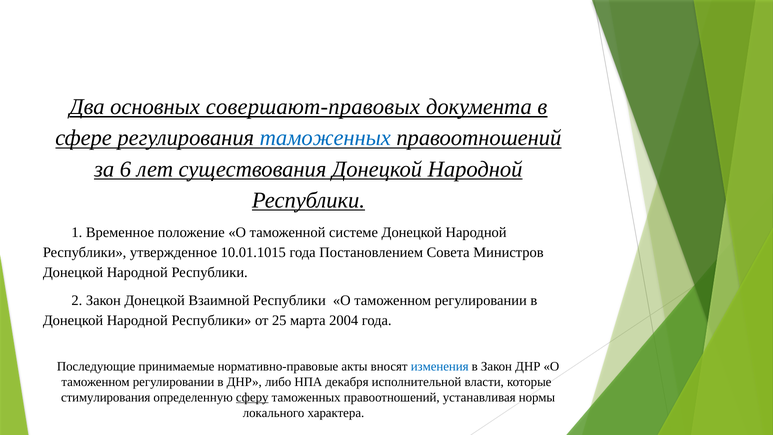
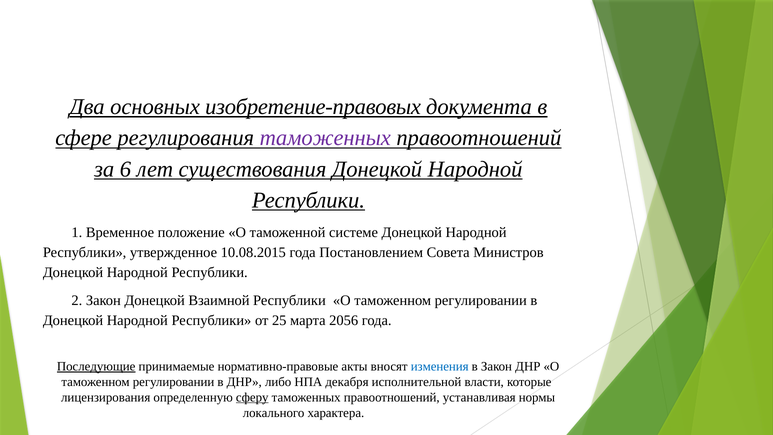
совершают-правовых: совершают-правовых -> изобретение-правовых
таможенных at (325, 138) colour: blue -> purple
10.01.1015: 10.01.1015 -> 10.08.2015
2004: 2004 -> 2056
Последующие underline: none -> present
стимулирования: стимулирования -> лицензирования
